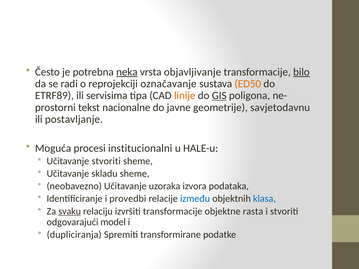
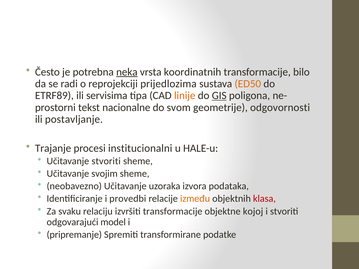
objavljivanje: objavljivanje -> koordinatnih
bilo underline: present -> none
označavanje: označavanje -> prijedlozima
javne: javne -> svom
savjetodavnu: savjetodavnu -> odgovornosti
Moguća: Moguća -> Trajanje
skladu: skladu -> svojim
između colour: blue -> orange
klasa colour: blue -> red
svaku underline: present -> none
rasta: rasta -> kojoj
dupliciranja: dupliciranja -> pripremanje
